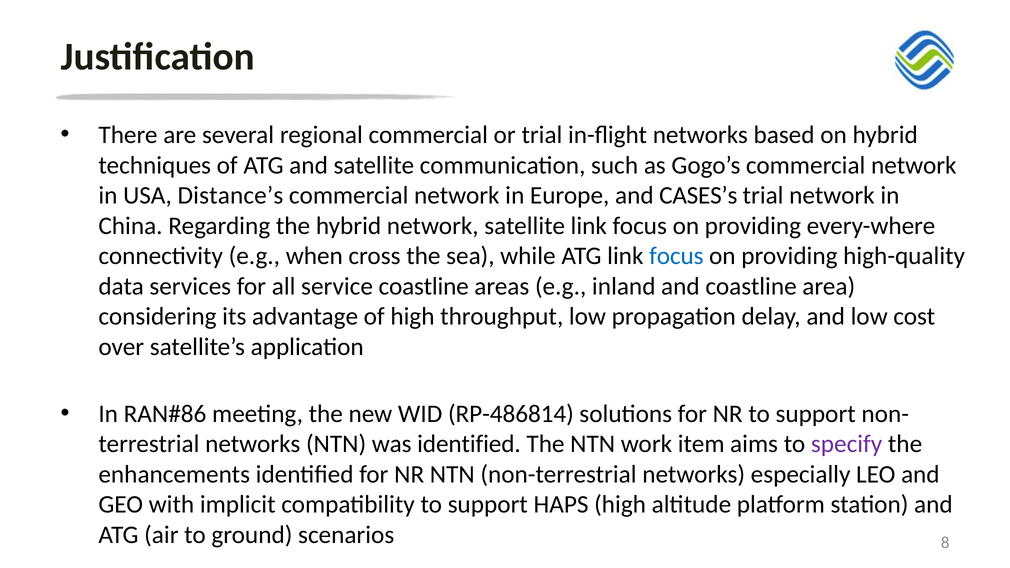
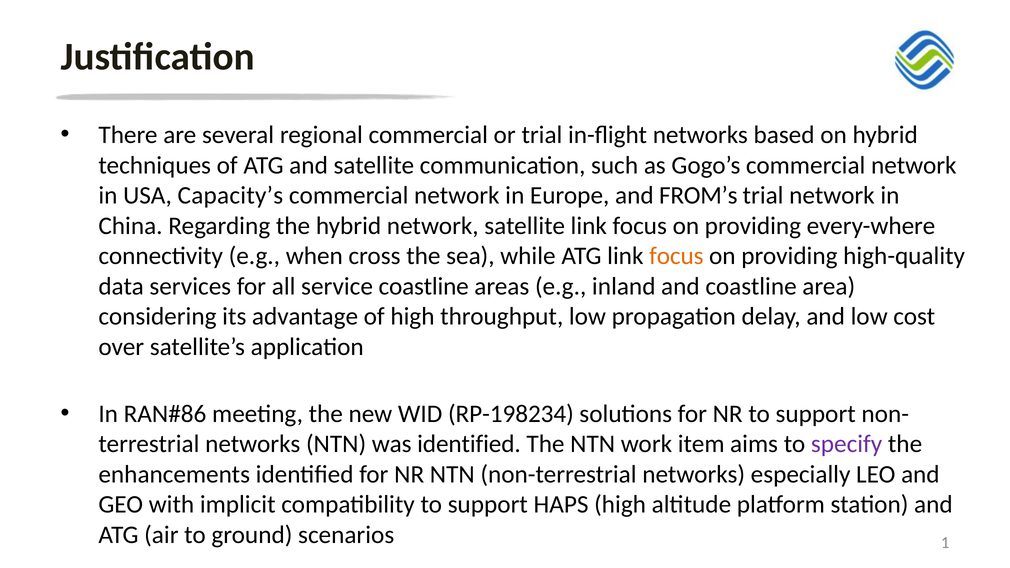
Distance’s: Distance’s -> Capacity’s
CASES’s: CASES’s -> FROM’s
focus at (676, 256) colour: blue -> orange
RP-486814: RP-486814 -> RP-198234
8: 8 -> 1
